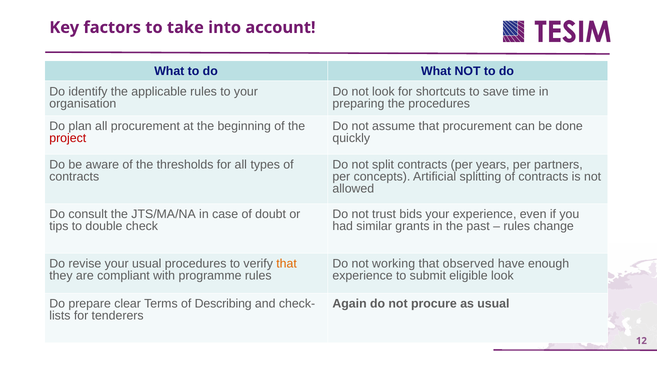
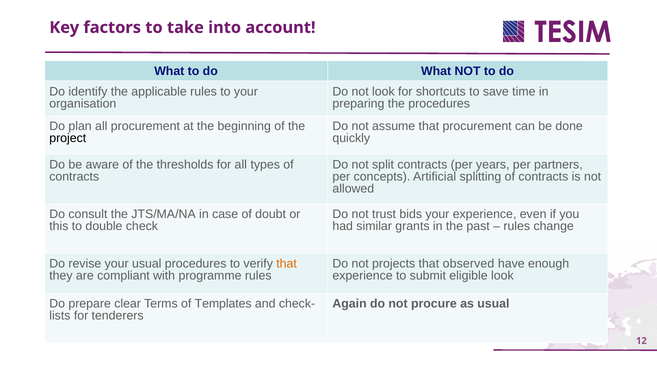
project colour: red -> black
tips: tips -> this
working: working -> projects
Describing: Describing -> Templates
